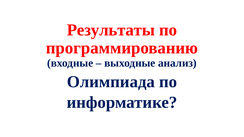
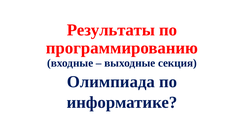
анализ: анализ -> секция
